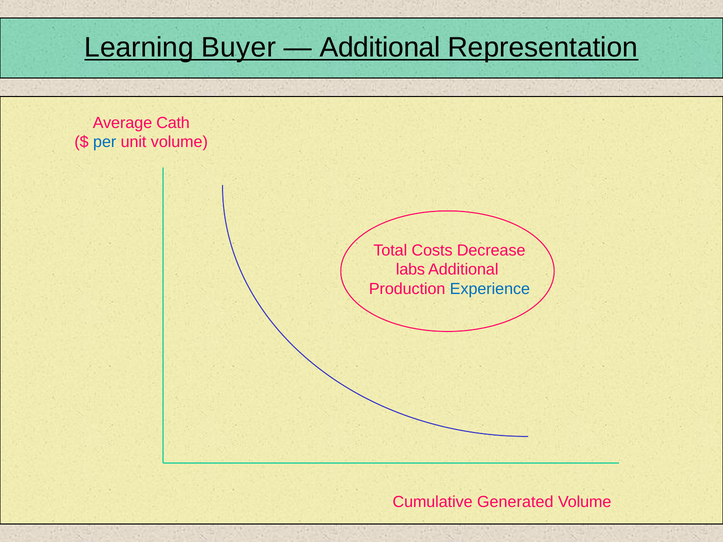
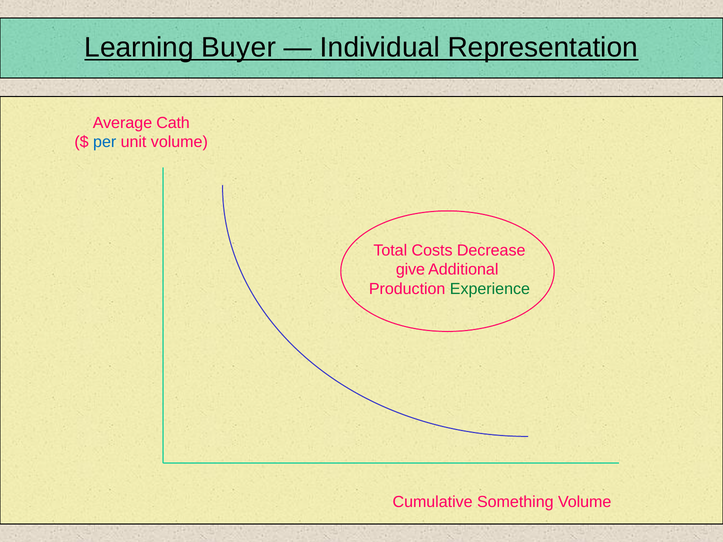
Additional at (380, 48): Additional -> Individual
labs: labs -> give
Experience colour: blue -> green
Generated: Generated -> Something
